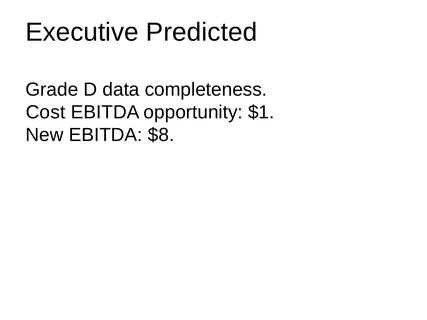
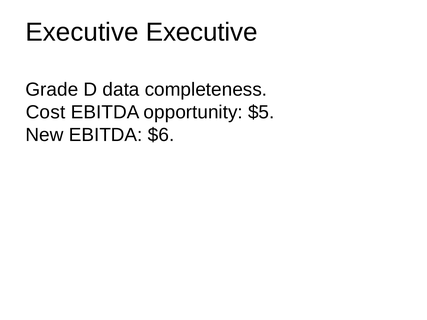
Executive Predicted: Predicted -> Executive
$1: $1 -> $5
$8: $8 -> $6
